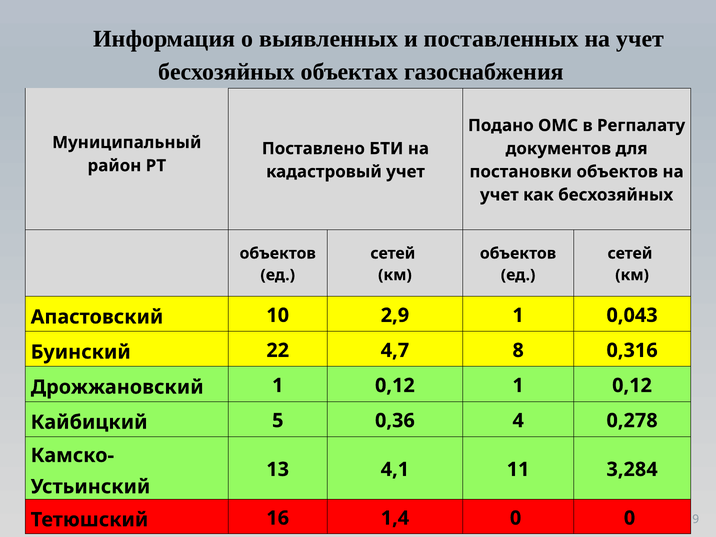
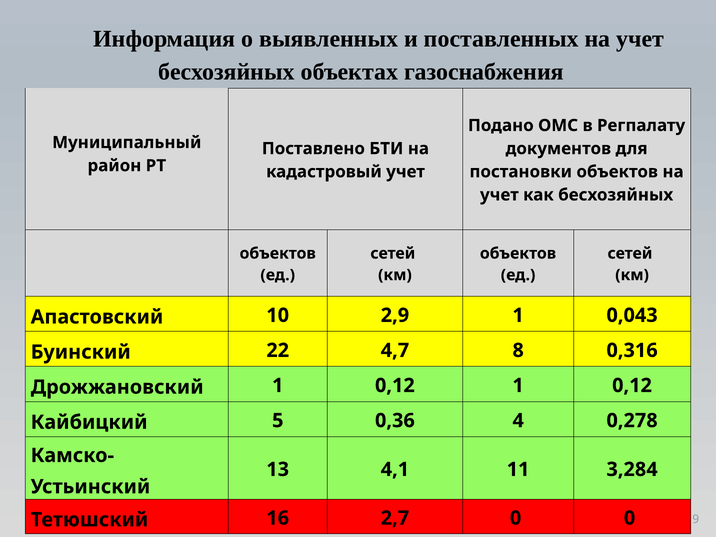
1,4: 1,4 -> 2,7
